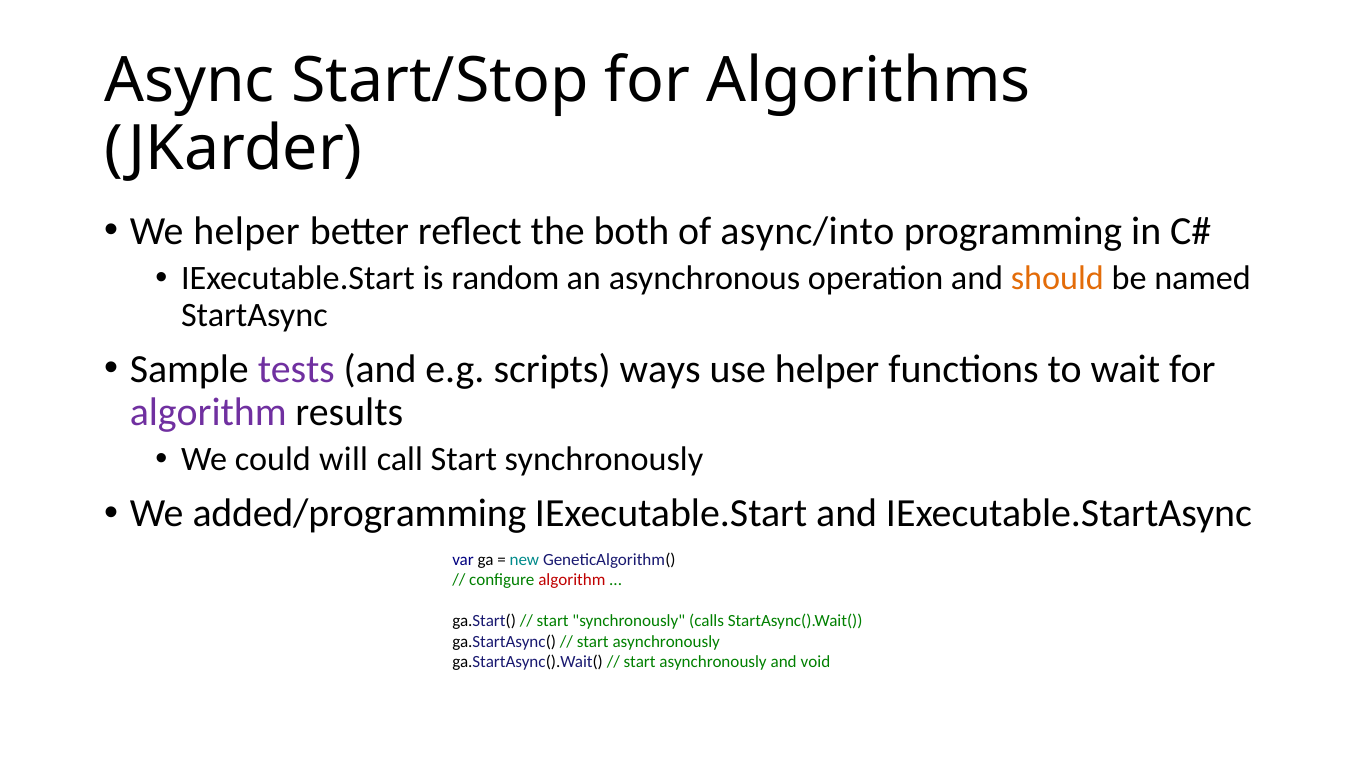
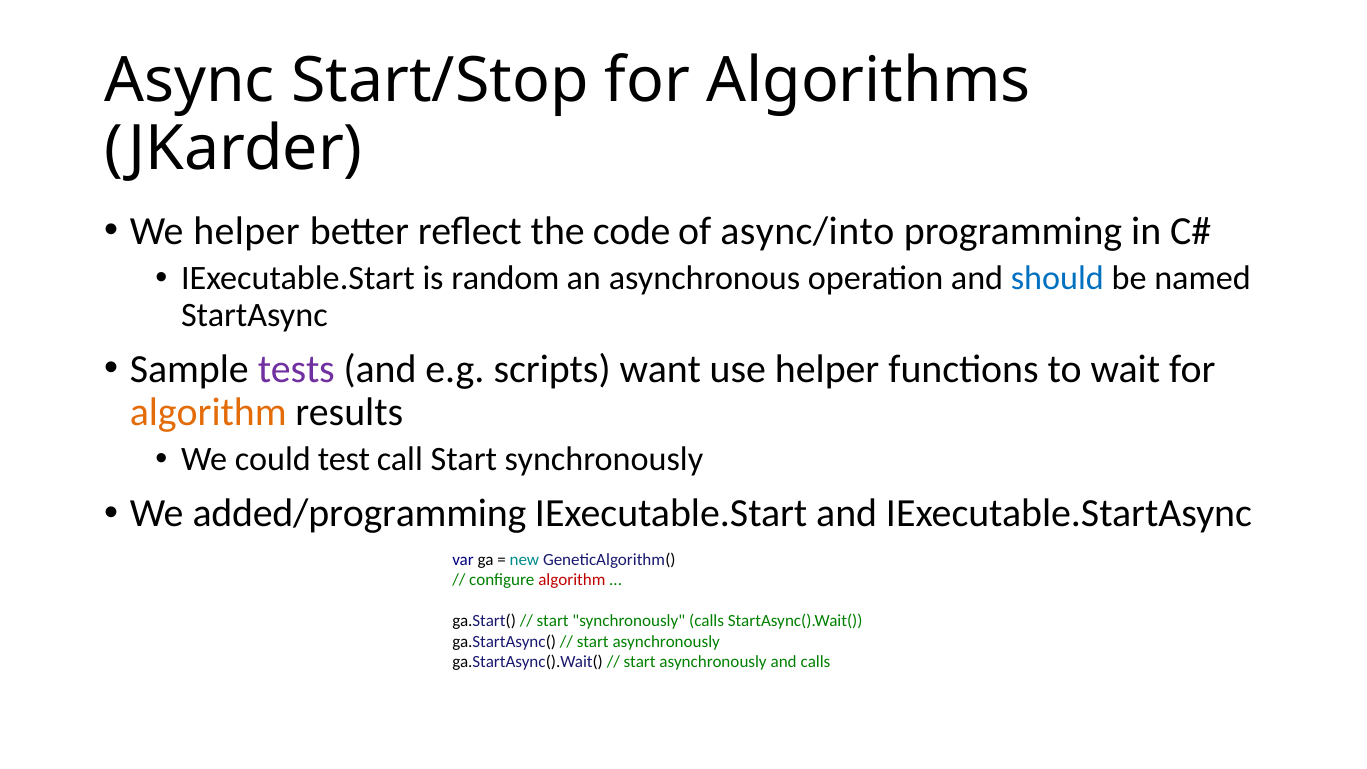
both: both -> code
should colour: orange -> blue
ways: ways -> want
algorithm at (208, 412) colour: purple -> orange
will: will -> test
and void: void -> calls
